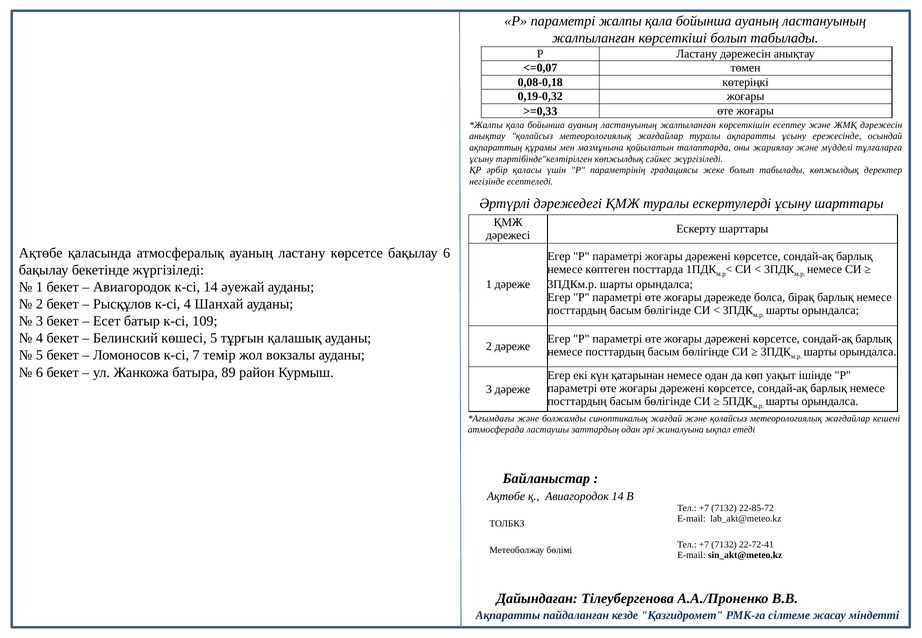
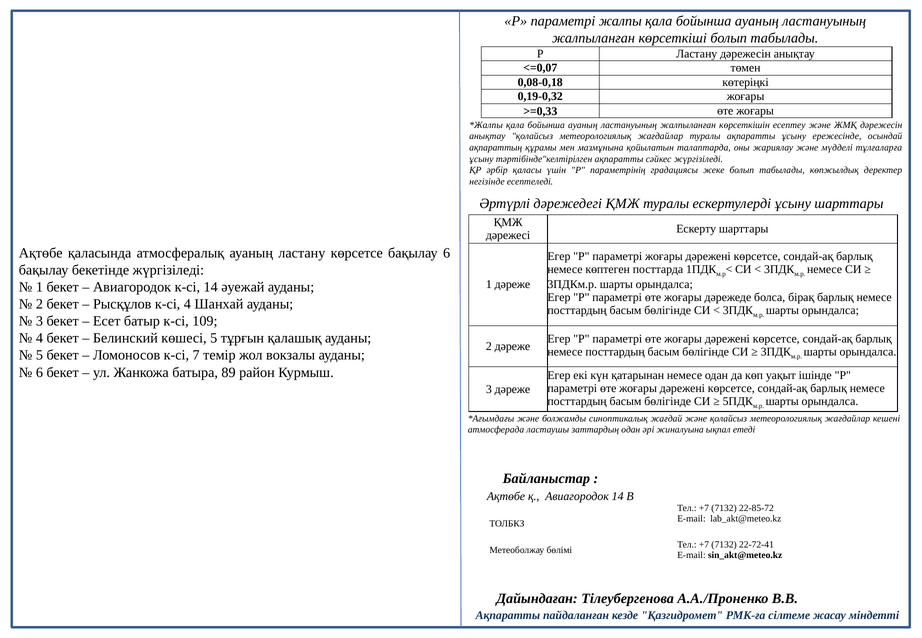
тәртібінде"келтірілген көпжылдық: көпжылдық -> ақпаратты
